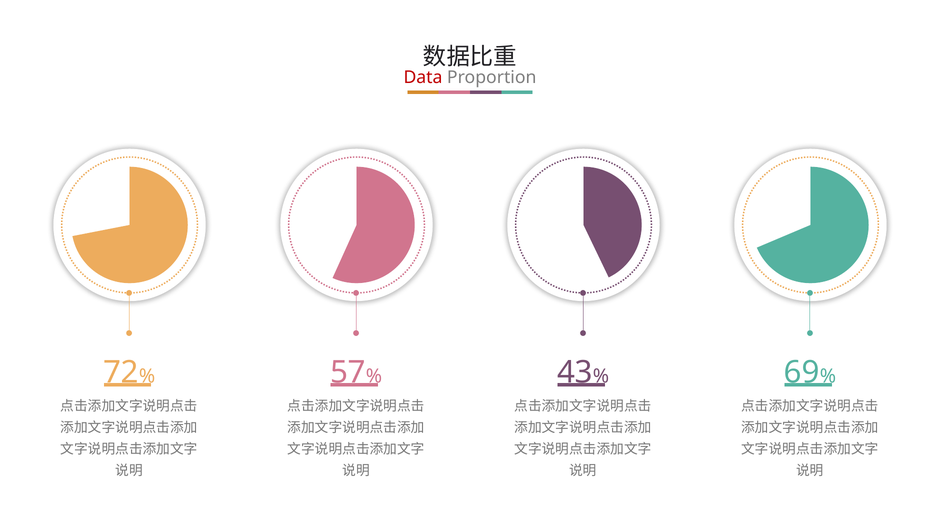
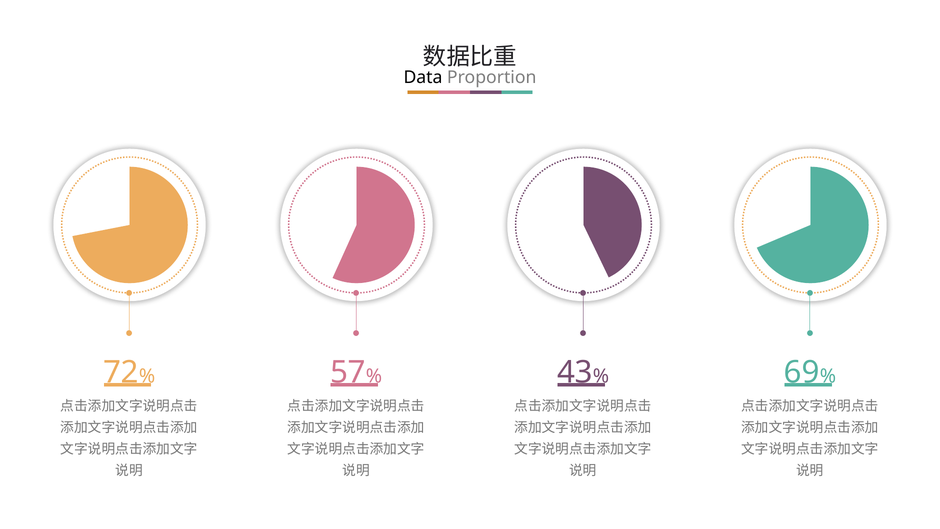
Data colour: red -> black
